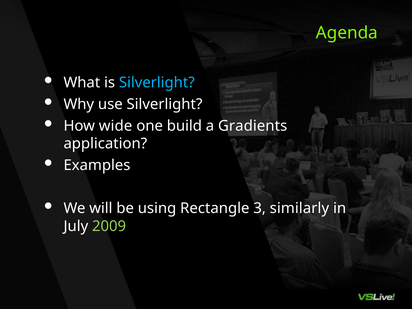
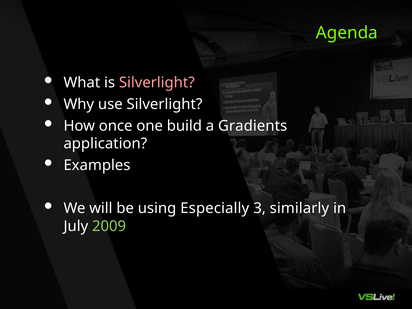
Silverlight at (157, 83) colour: light blue -> pink
wide: wide -> once
Rectangle: Rectangle -> Especially
